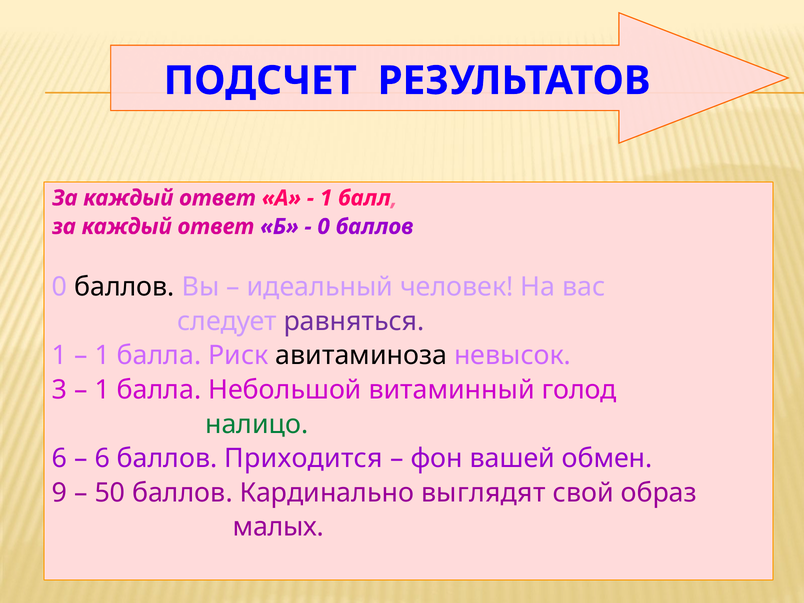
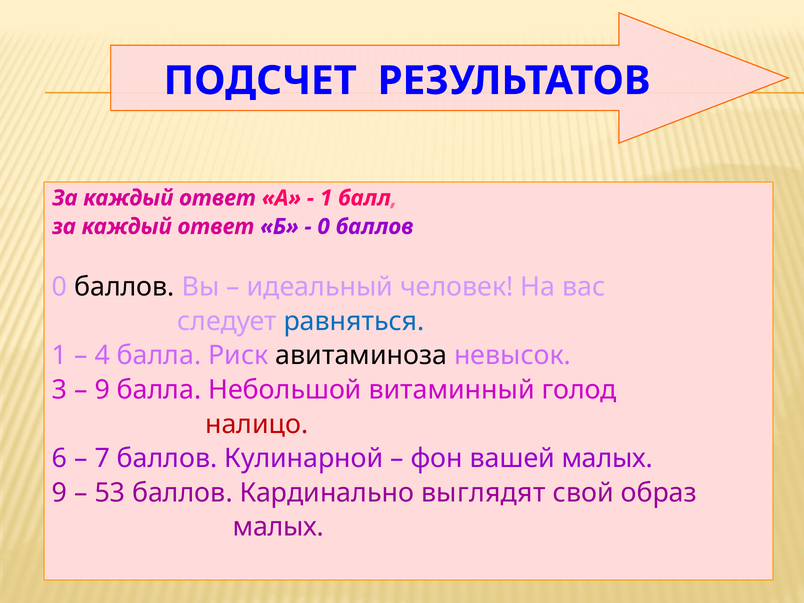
равняться colour: purple -> blue
1 at (102, 356): 1 -> 4
1 at (102, 390): 1 -> 9
налицо colour: green -> red
6 at (102, 458): 6 -> 7
Приходится: Приходится -> Кулинарной
вашей обмен: обмен -> малых
50: 50 -> 53
